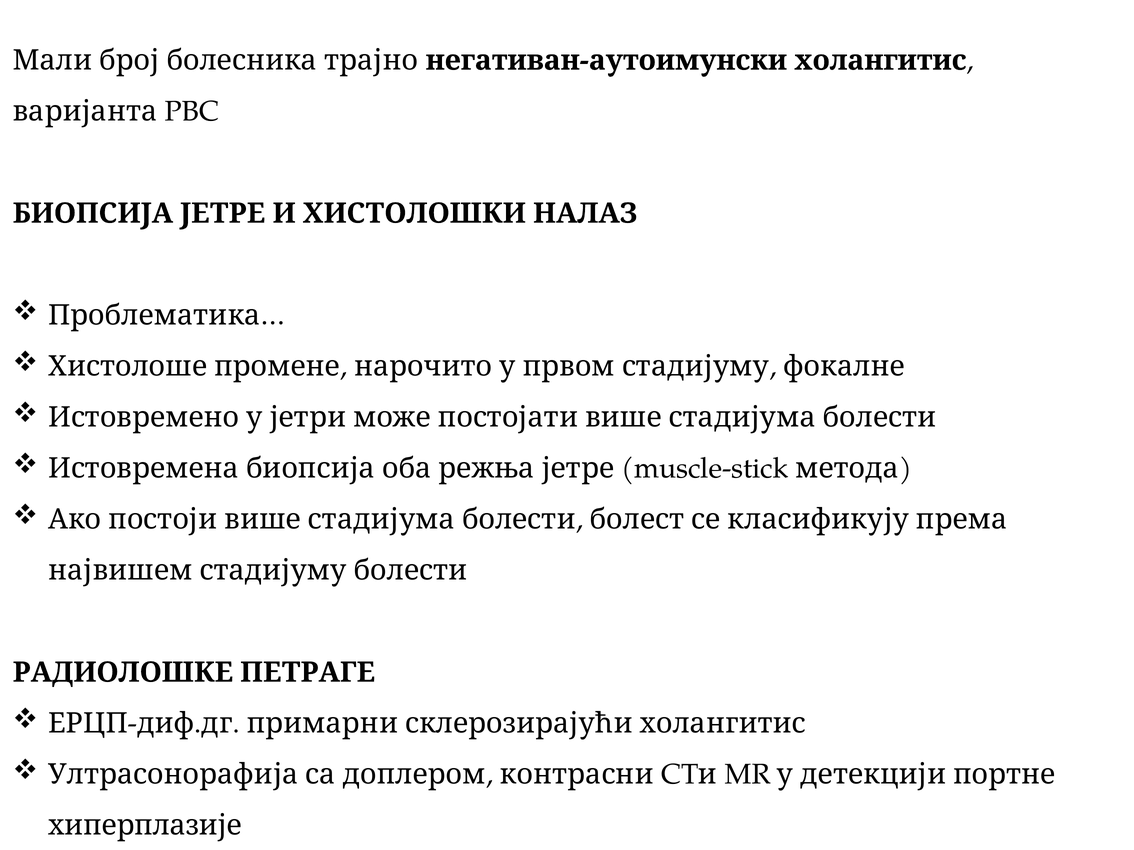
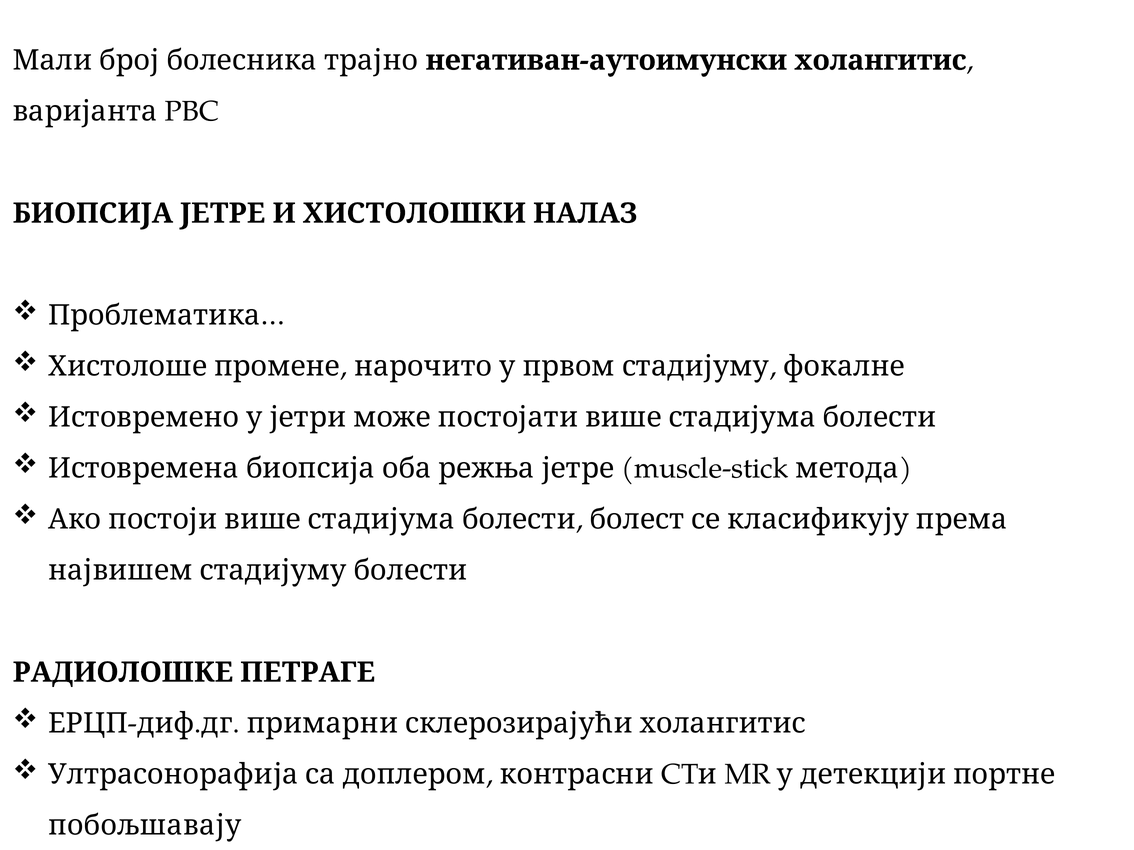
хиперплазије: хиперплазије -> побољшавају
